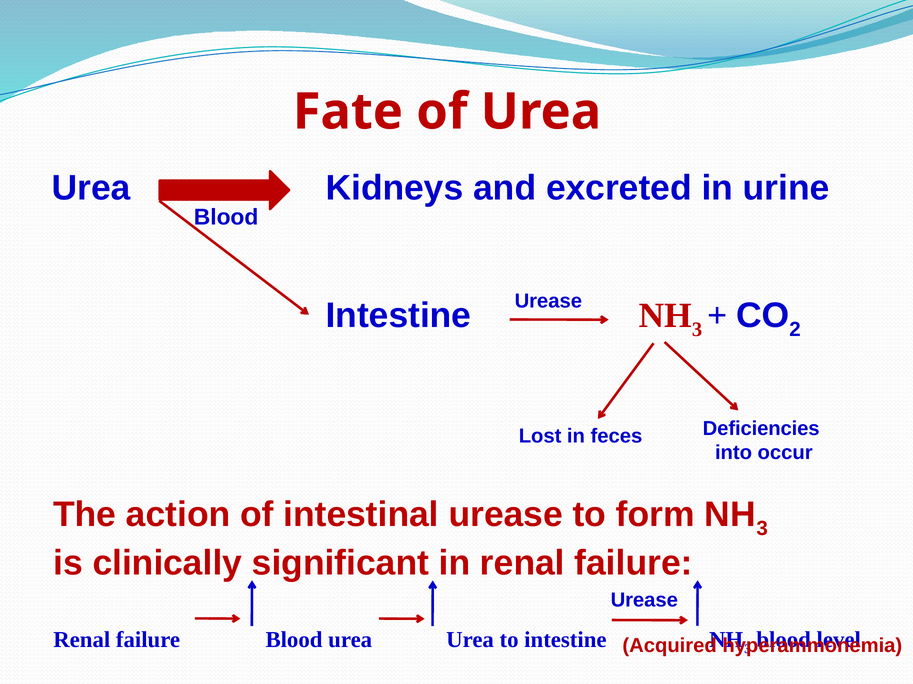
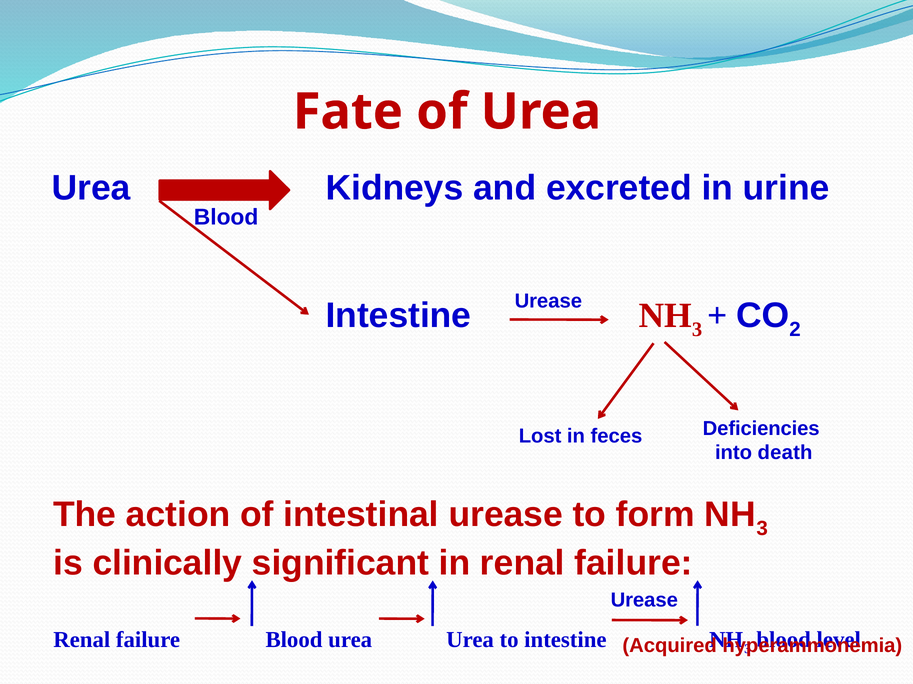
occur: occur -> death
